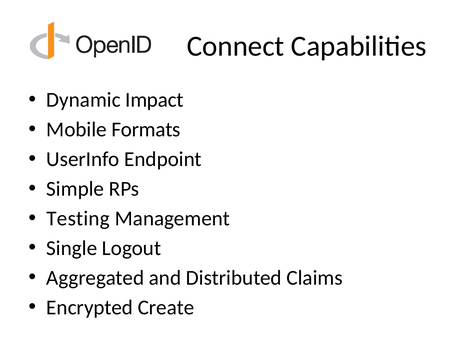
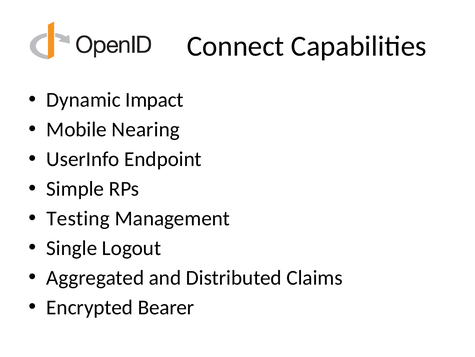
Formats: Formats -> Nearing
Create: Create -> Bearer
